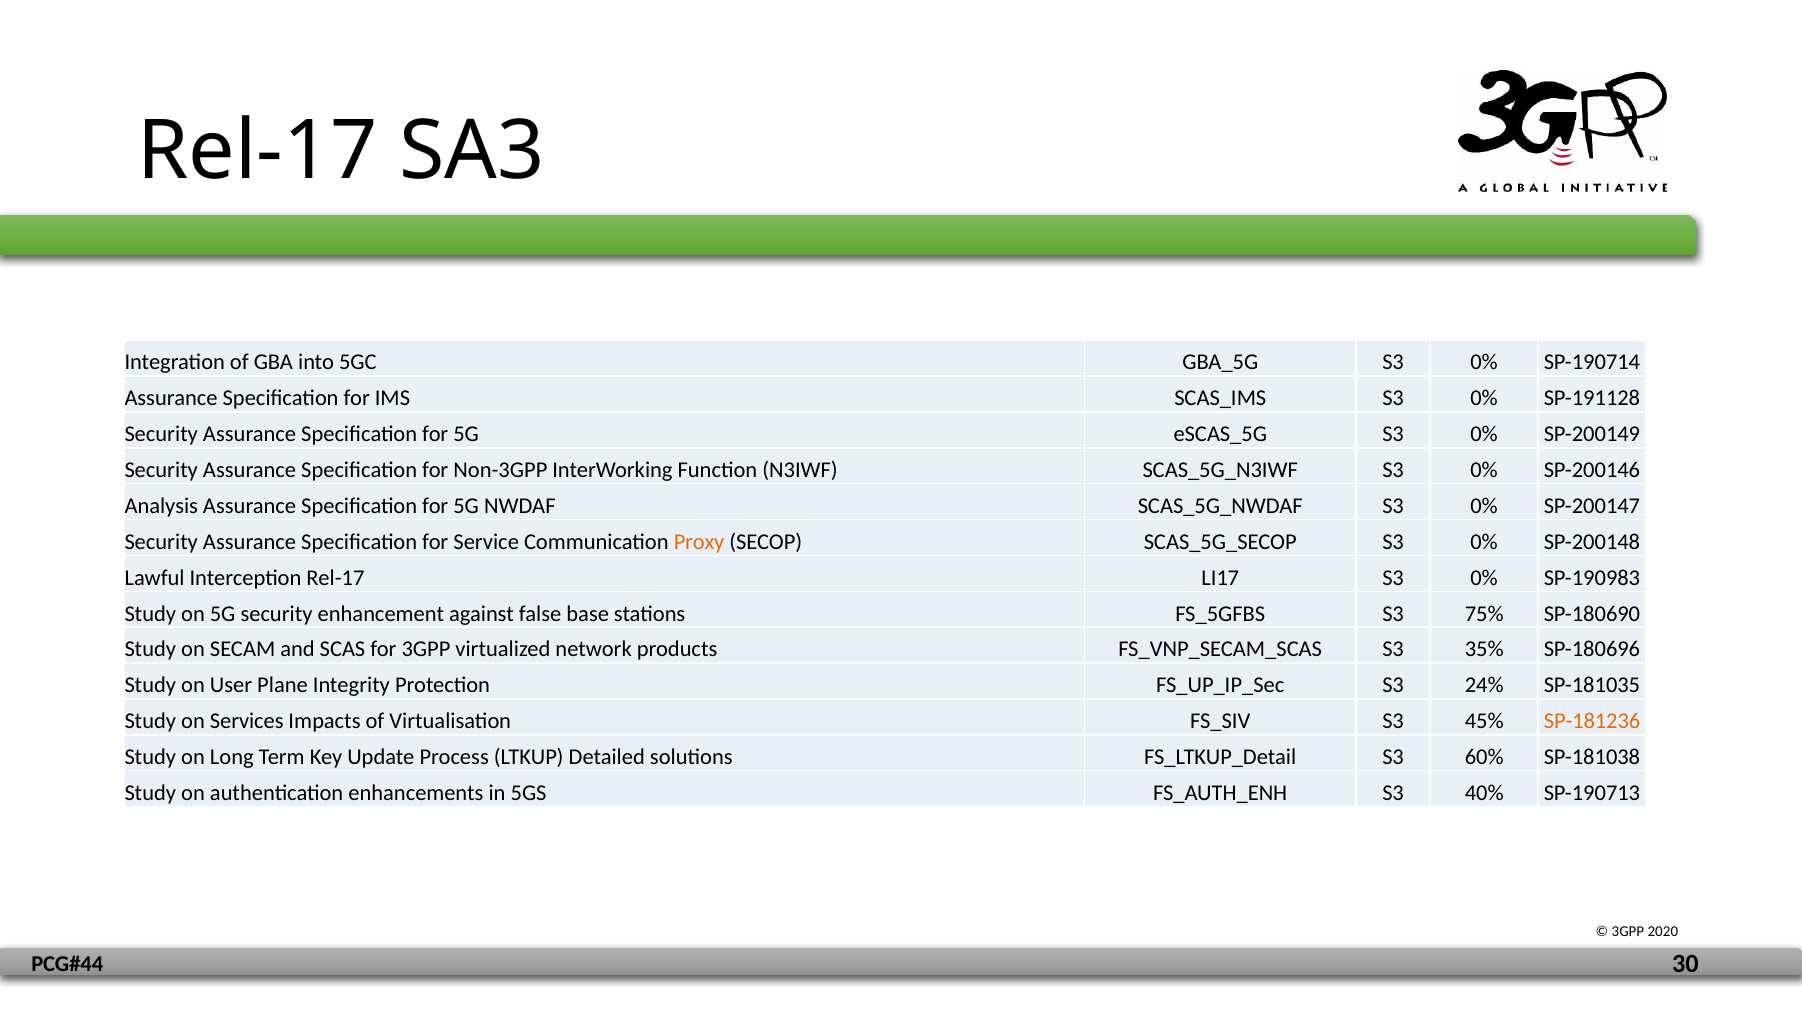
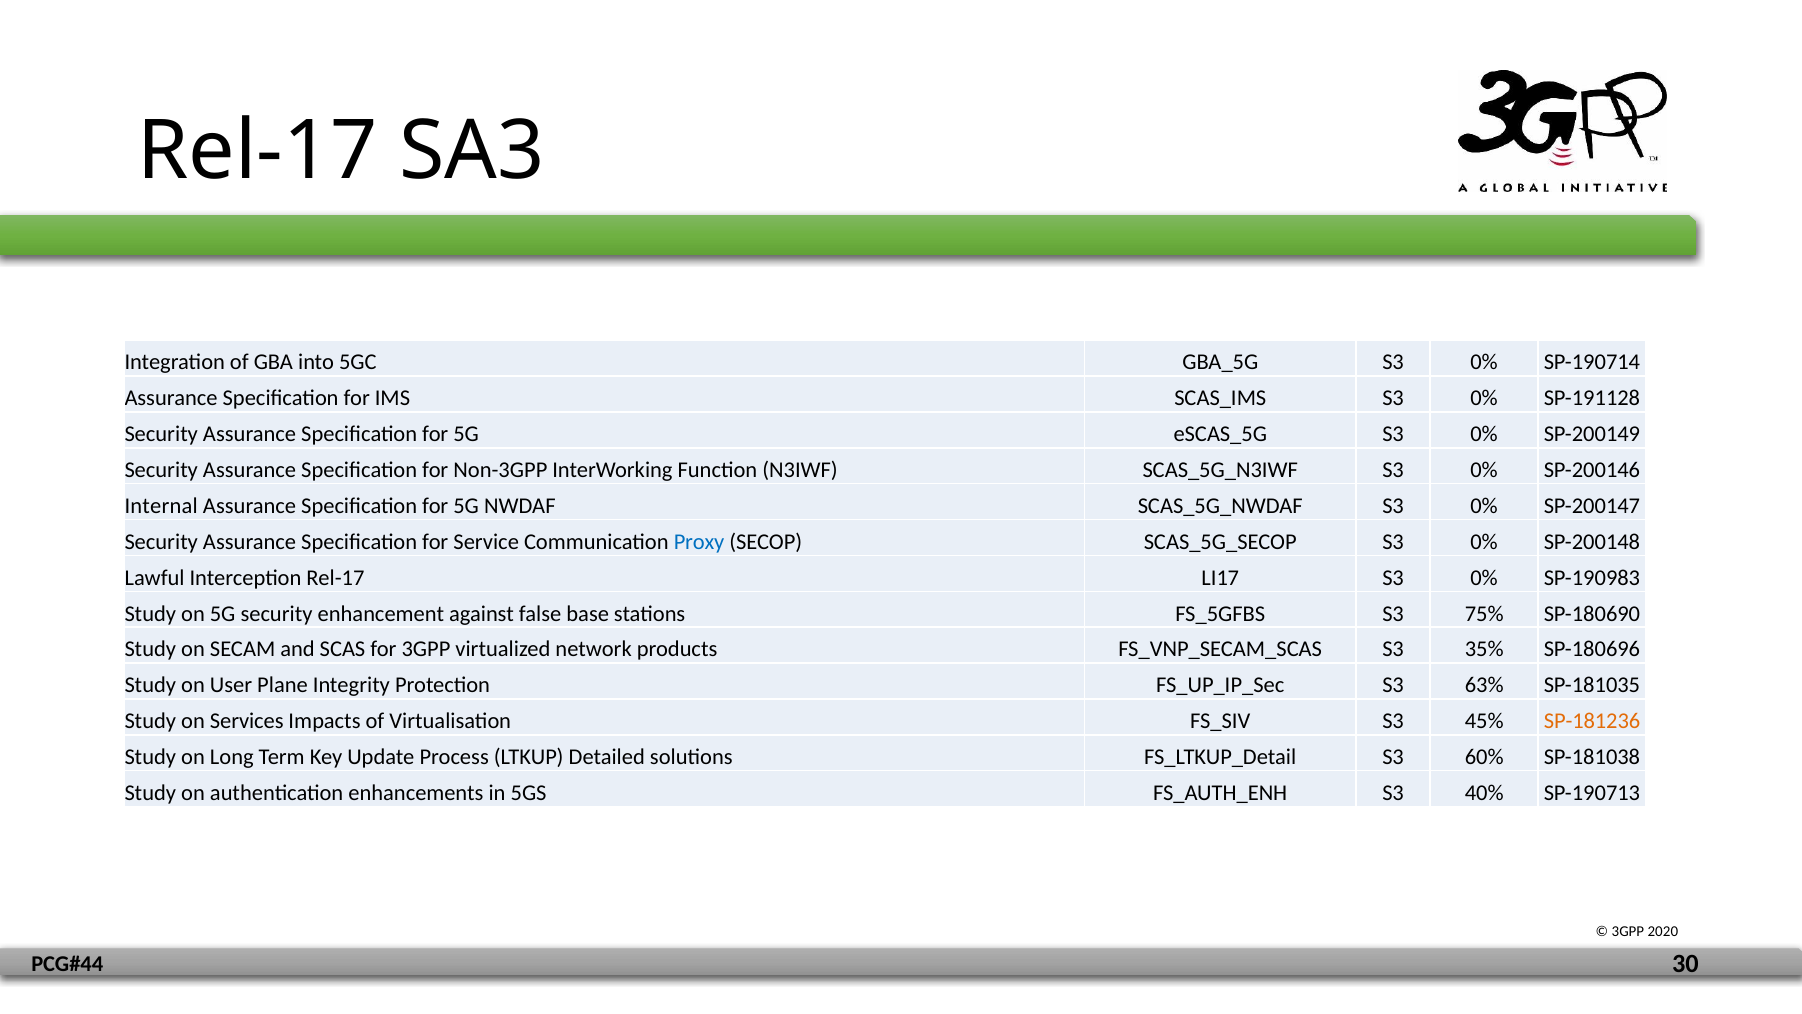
Analysis: Analysis -> Internal
Proxy colour: orange -> blue
24%: 24% -> 63%
